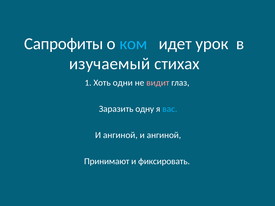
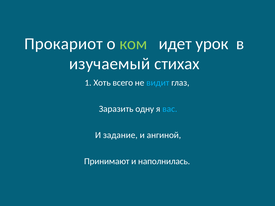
Сапрофиты: Сапрофиты -> Прокариот
ком colour: light blue -> light green
одни: одни -> всего
видит colour: pink -> light blue
ангиной at (120, 135): ангиной -> задание
фиксировать: фиксировать -> наполнилась
